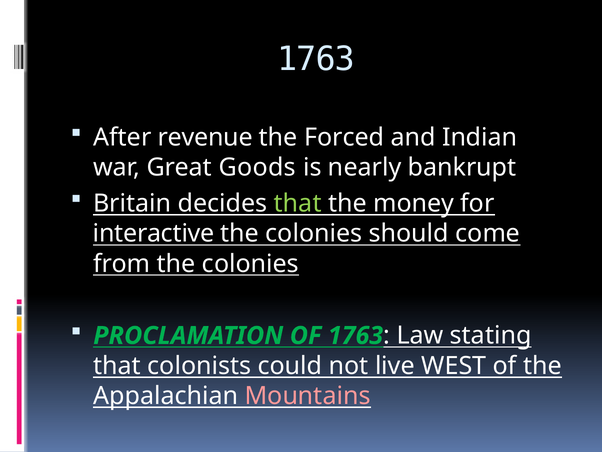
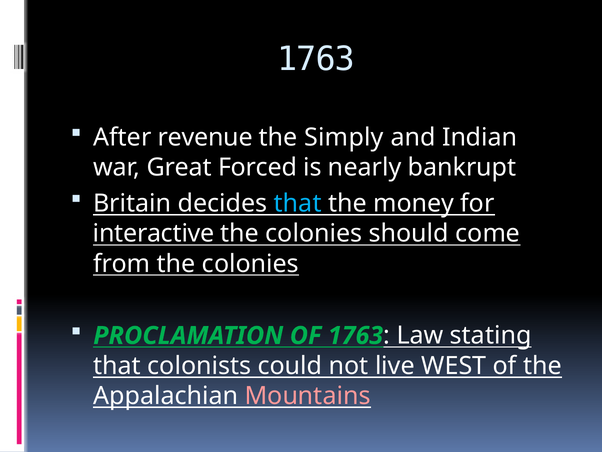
Forced: Forced -> Simply
Goods: Goods -> Forced
that at (298, 203) colour: light green -> light blue
